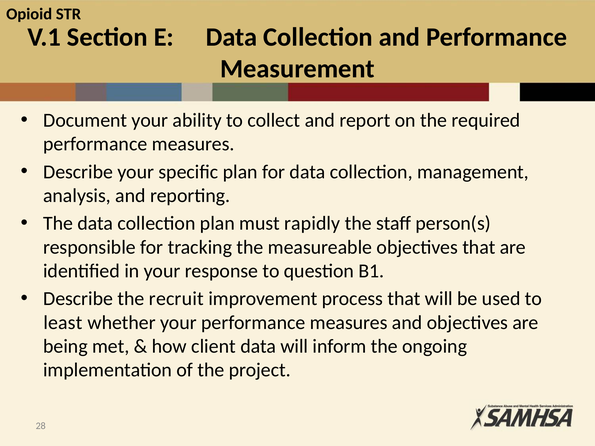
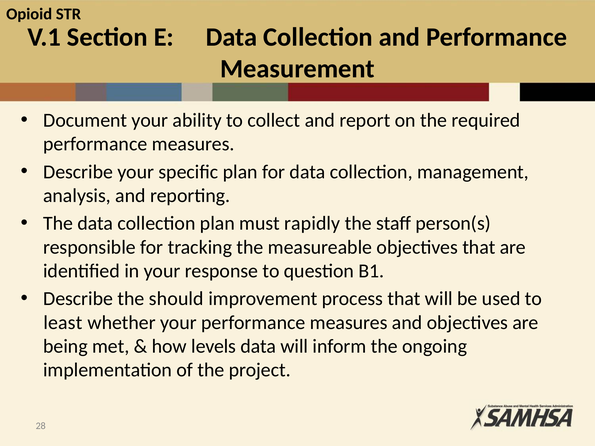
recruit: recruit -> should
client: client -> levels
